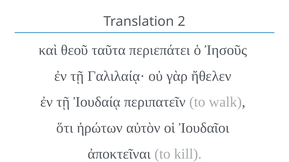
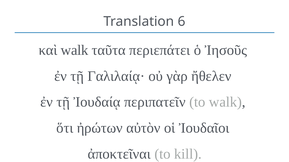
2: 2 -> 6
καὶ θεοῦ: θεοῦ -> walk
